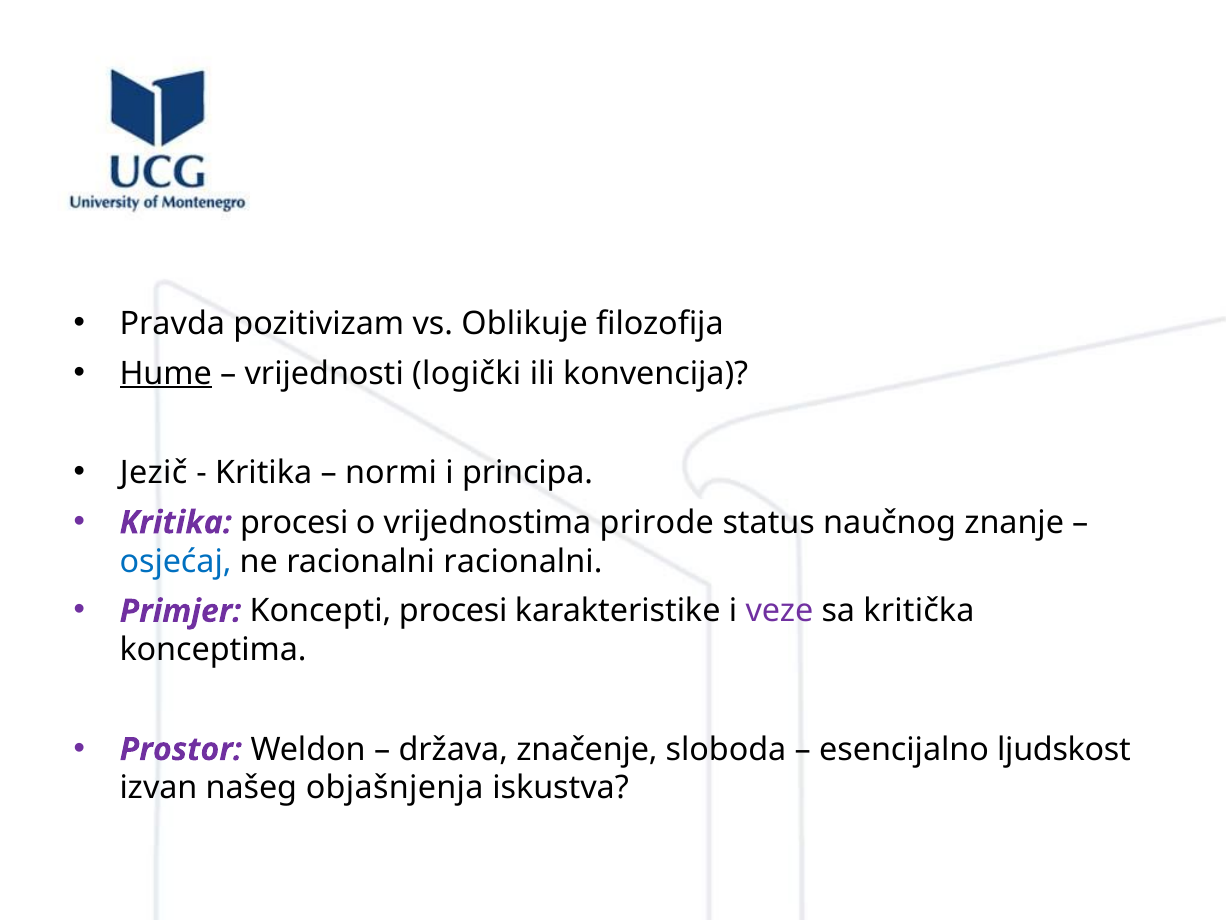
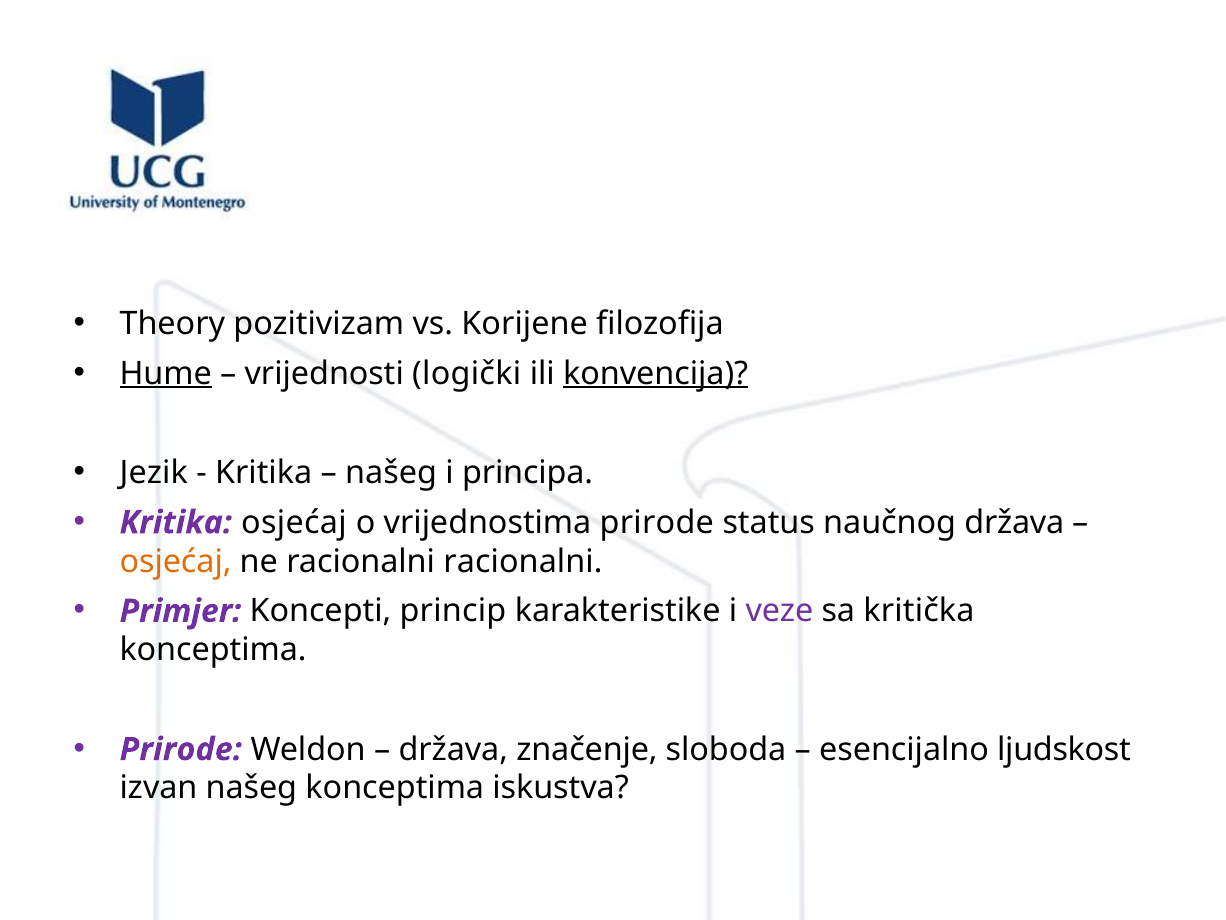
Pravda: Pravda -> Theory
Oblikuje: Oblikuje -> Korijene
konvencija underline: none -> present
Jezič: Jezič -> Jezik
normi at (391, 473): normi -> našeg
Kritika procesi: procesi -> osjećaj
naučnog znanje: znanje -> država
osjećaj at (176, 561) colour: blue -> orange
Koncepti procesi: procesi -> princip
Prostor at (181, 749): Prostor -> Prirode
našeg objašnjenja: objašnjenja -> konceptima
